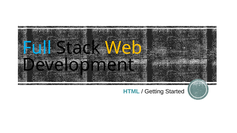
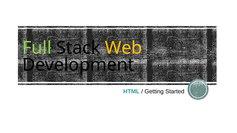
Full colour: light blue -> light green
